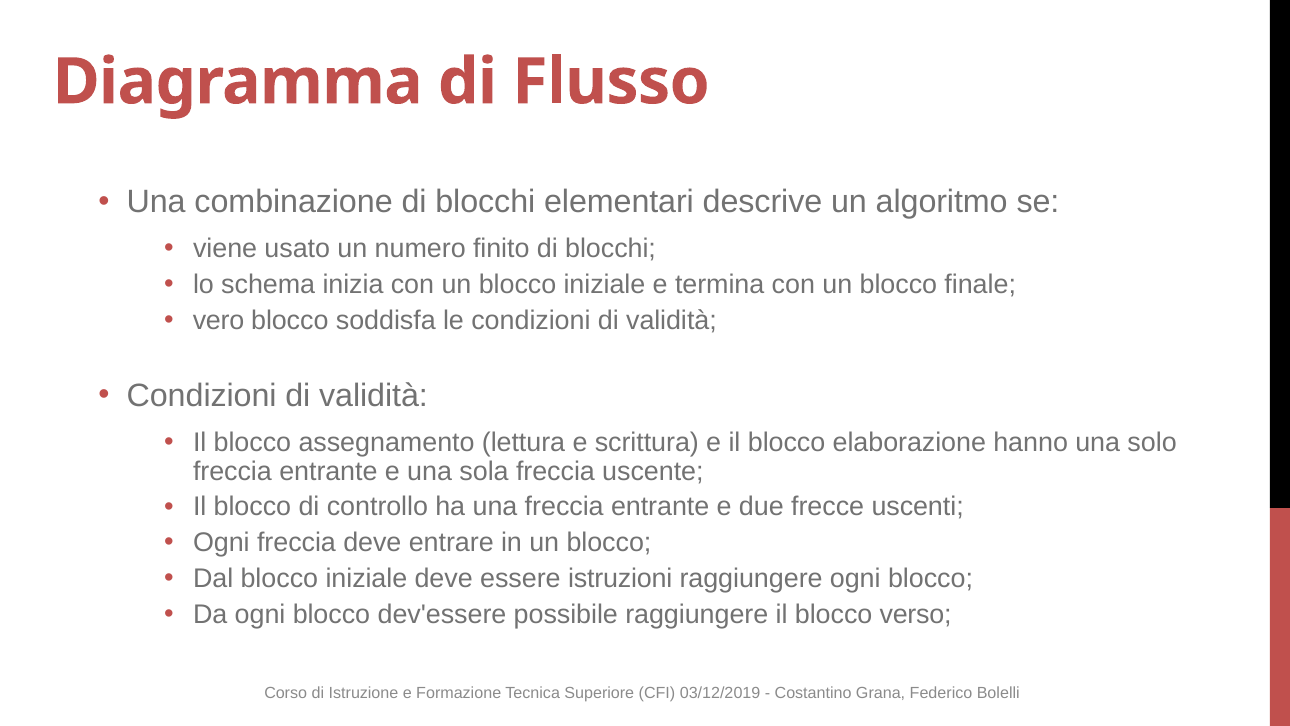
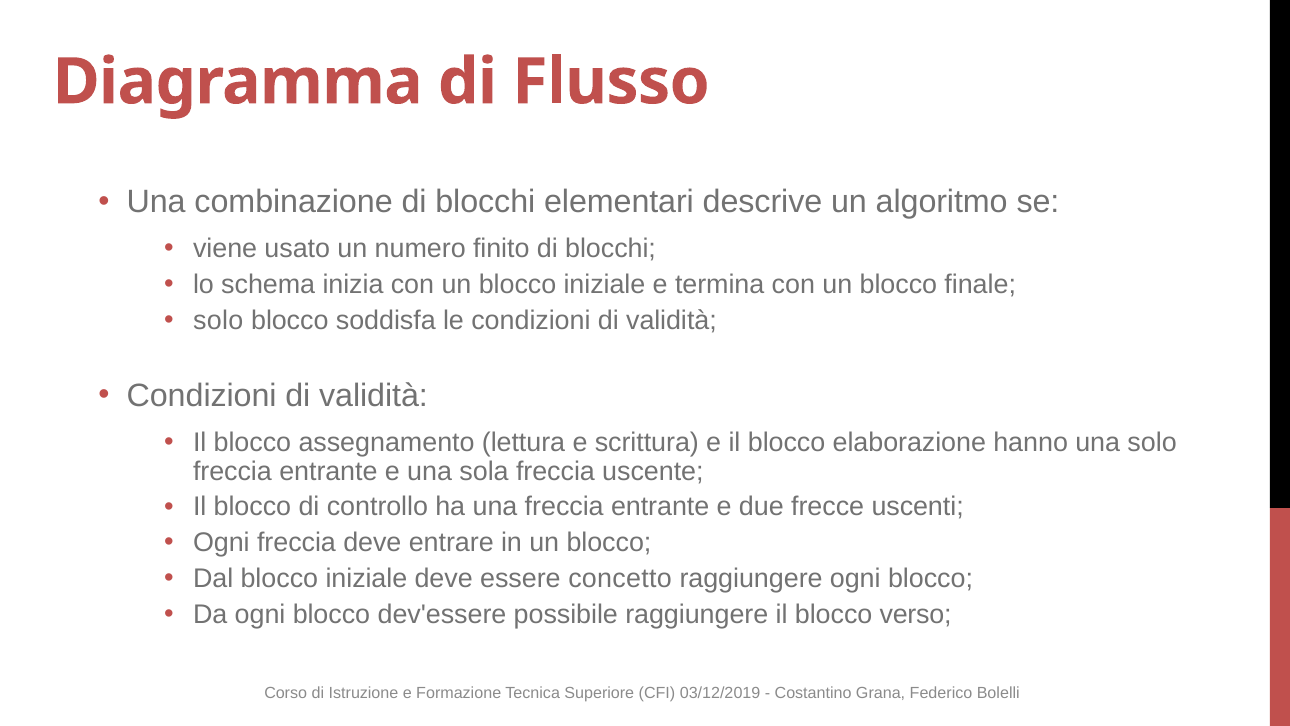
vero at (219, 320): vero -> solo
istruzioni: istruzioni -> concetto
